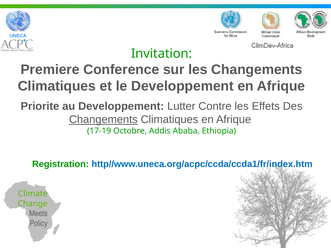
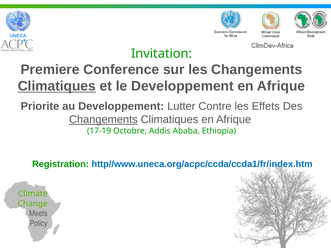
Climatiques at (57, 86) underline: none -> present
